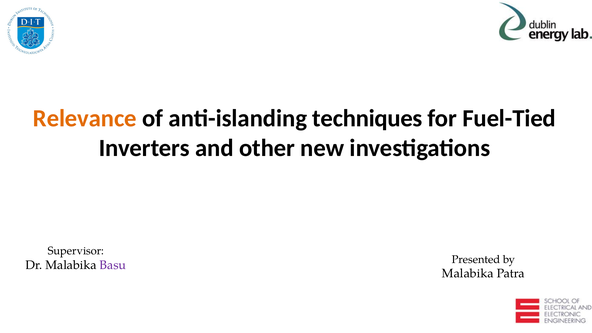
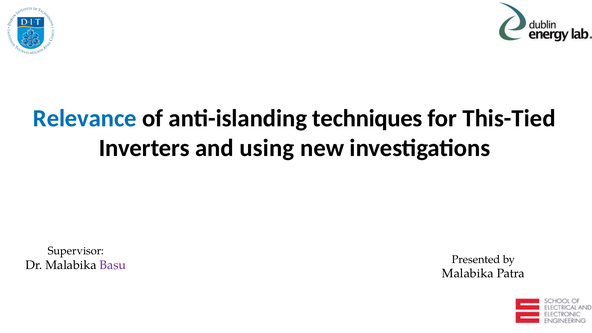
Relevance colour: orange -> blue
Fuel-Tied: Fuel-Tied -> This-Tied
other: other -> using
